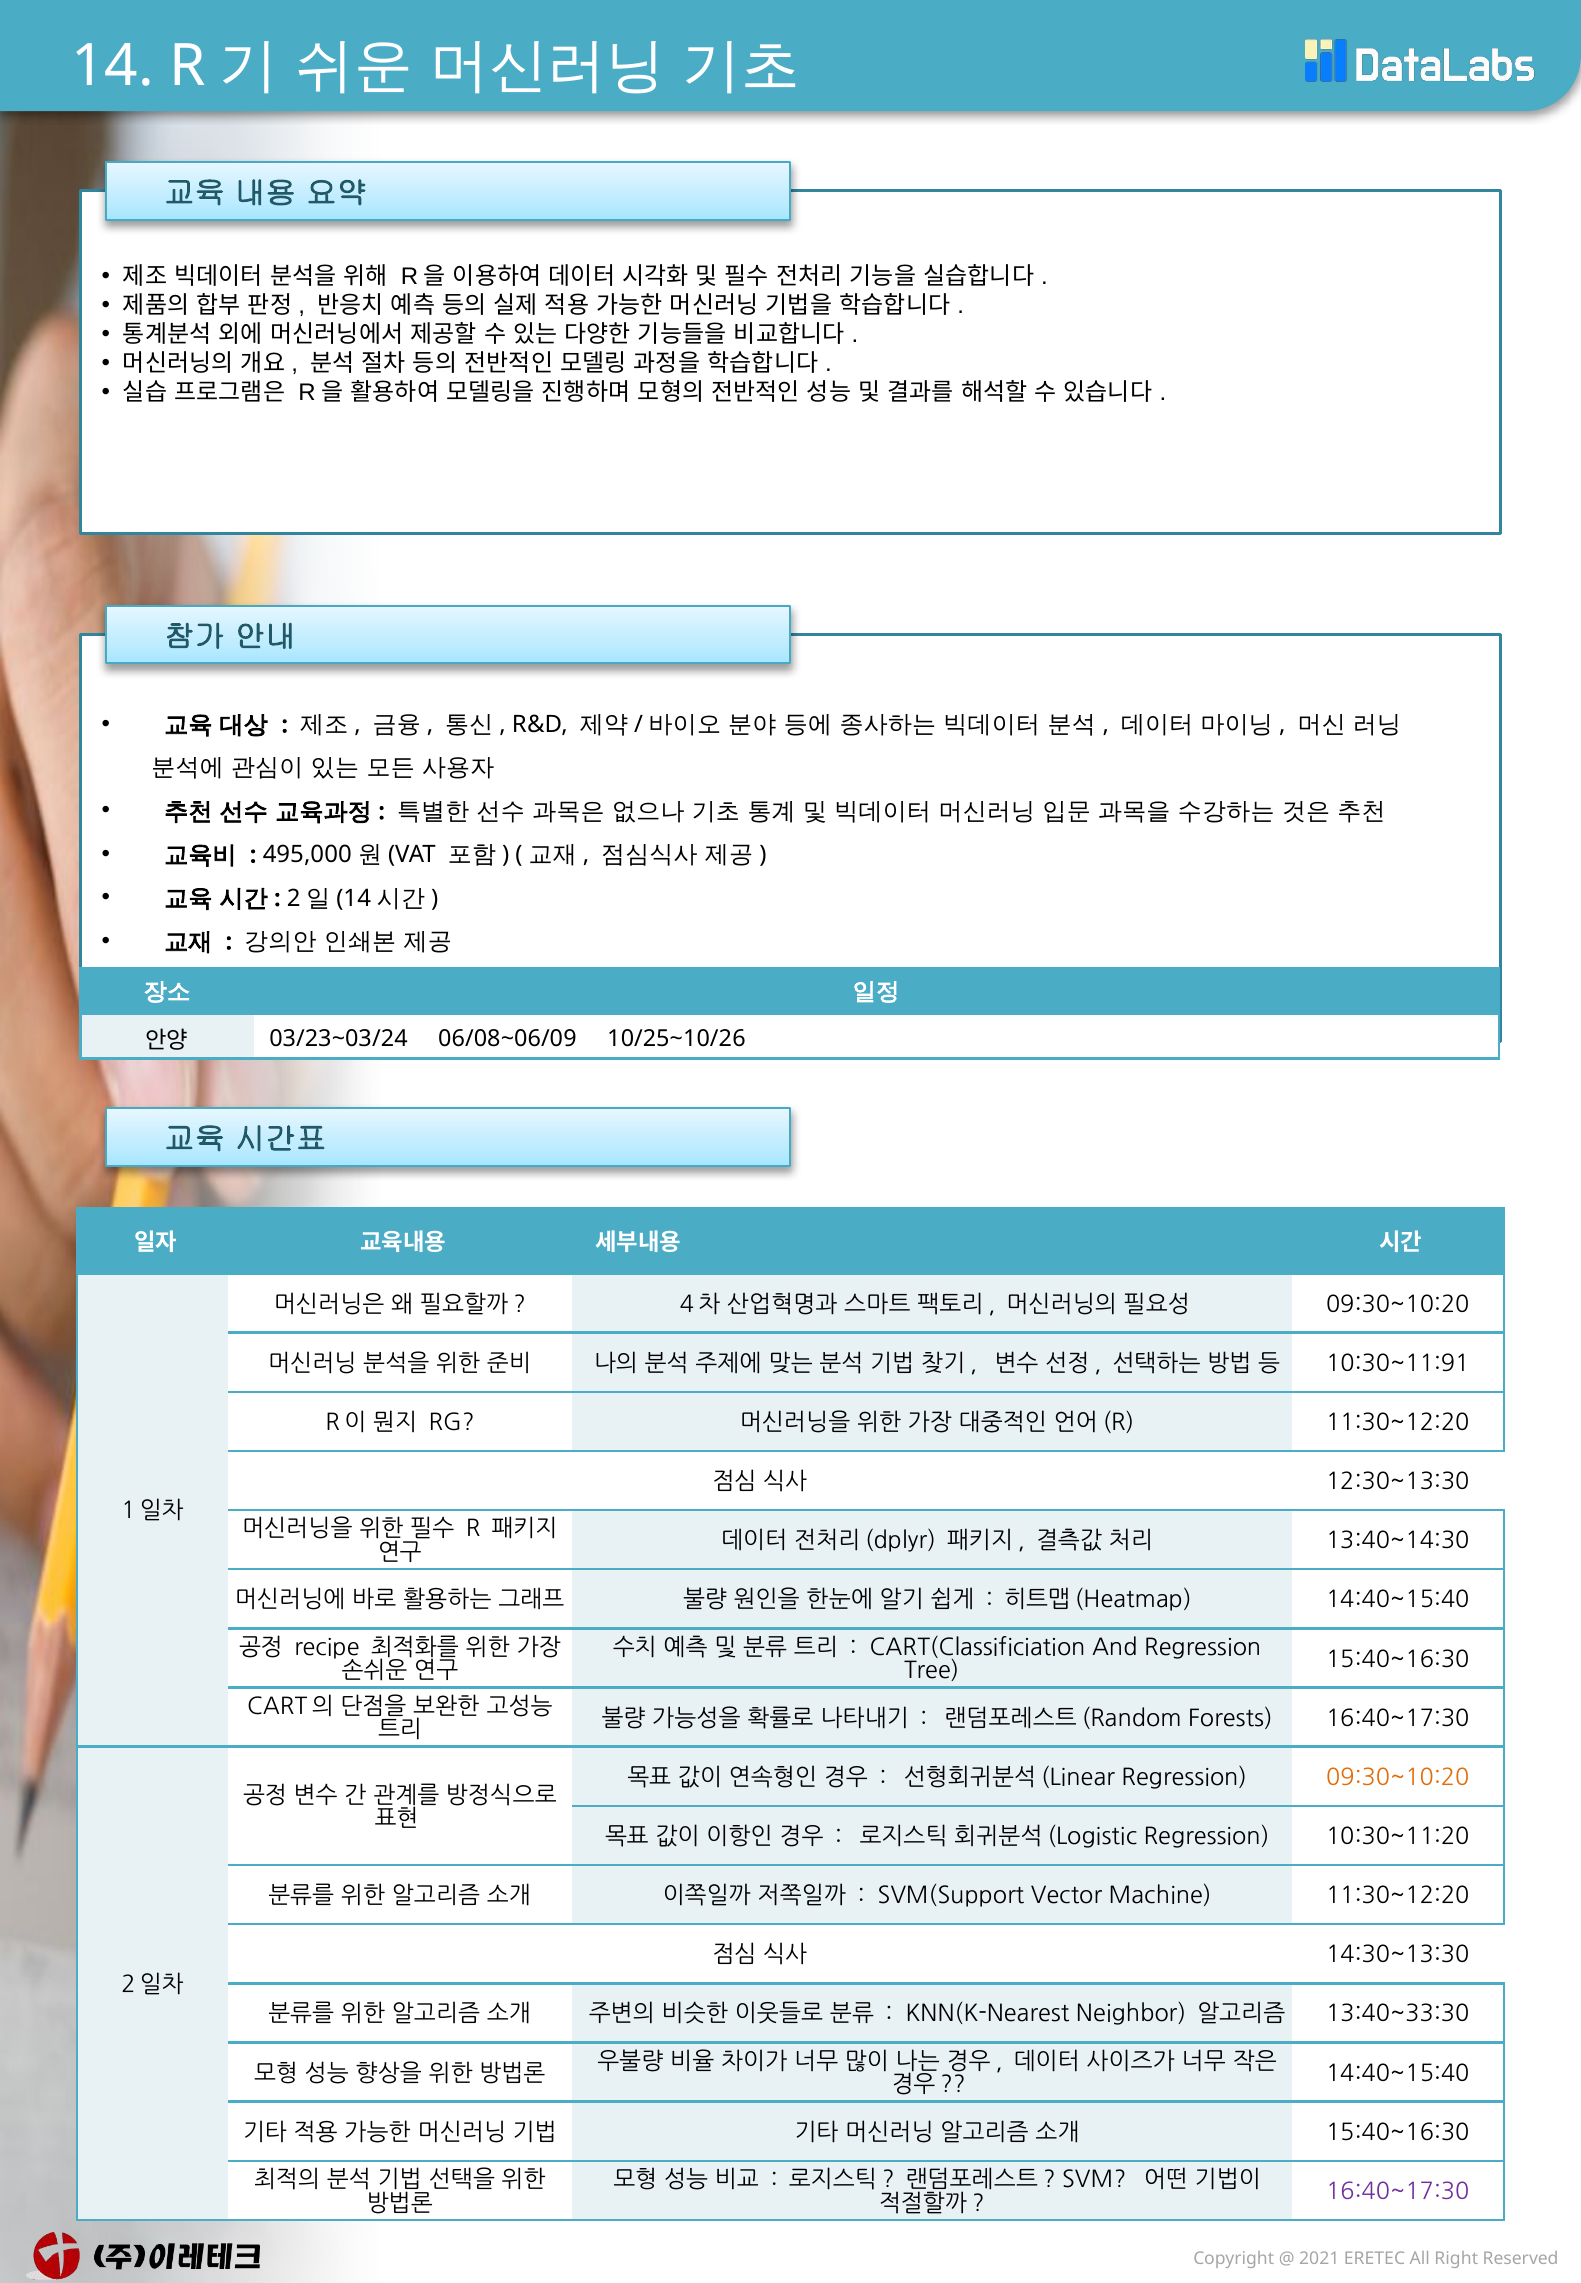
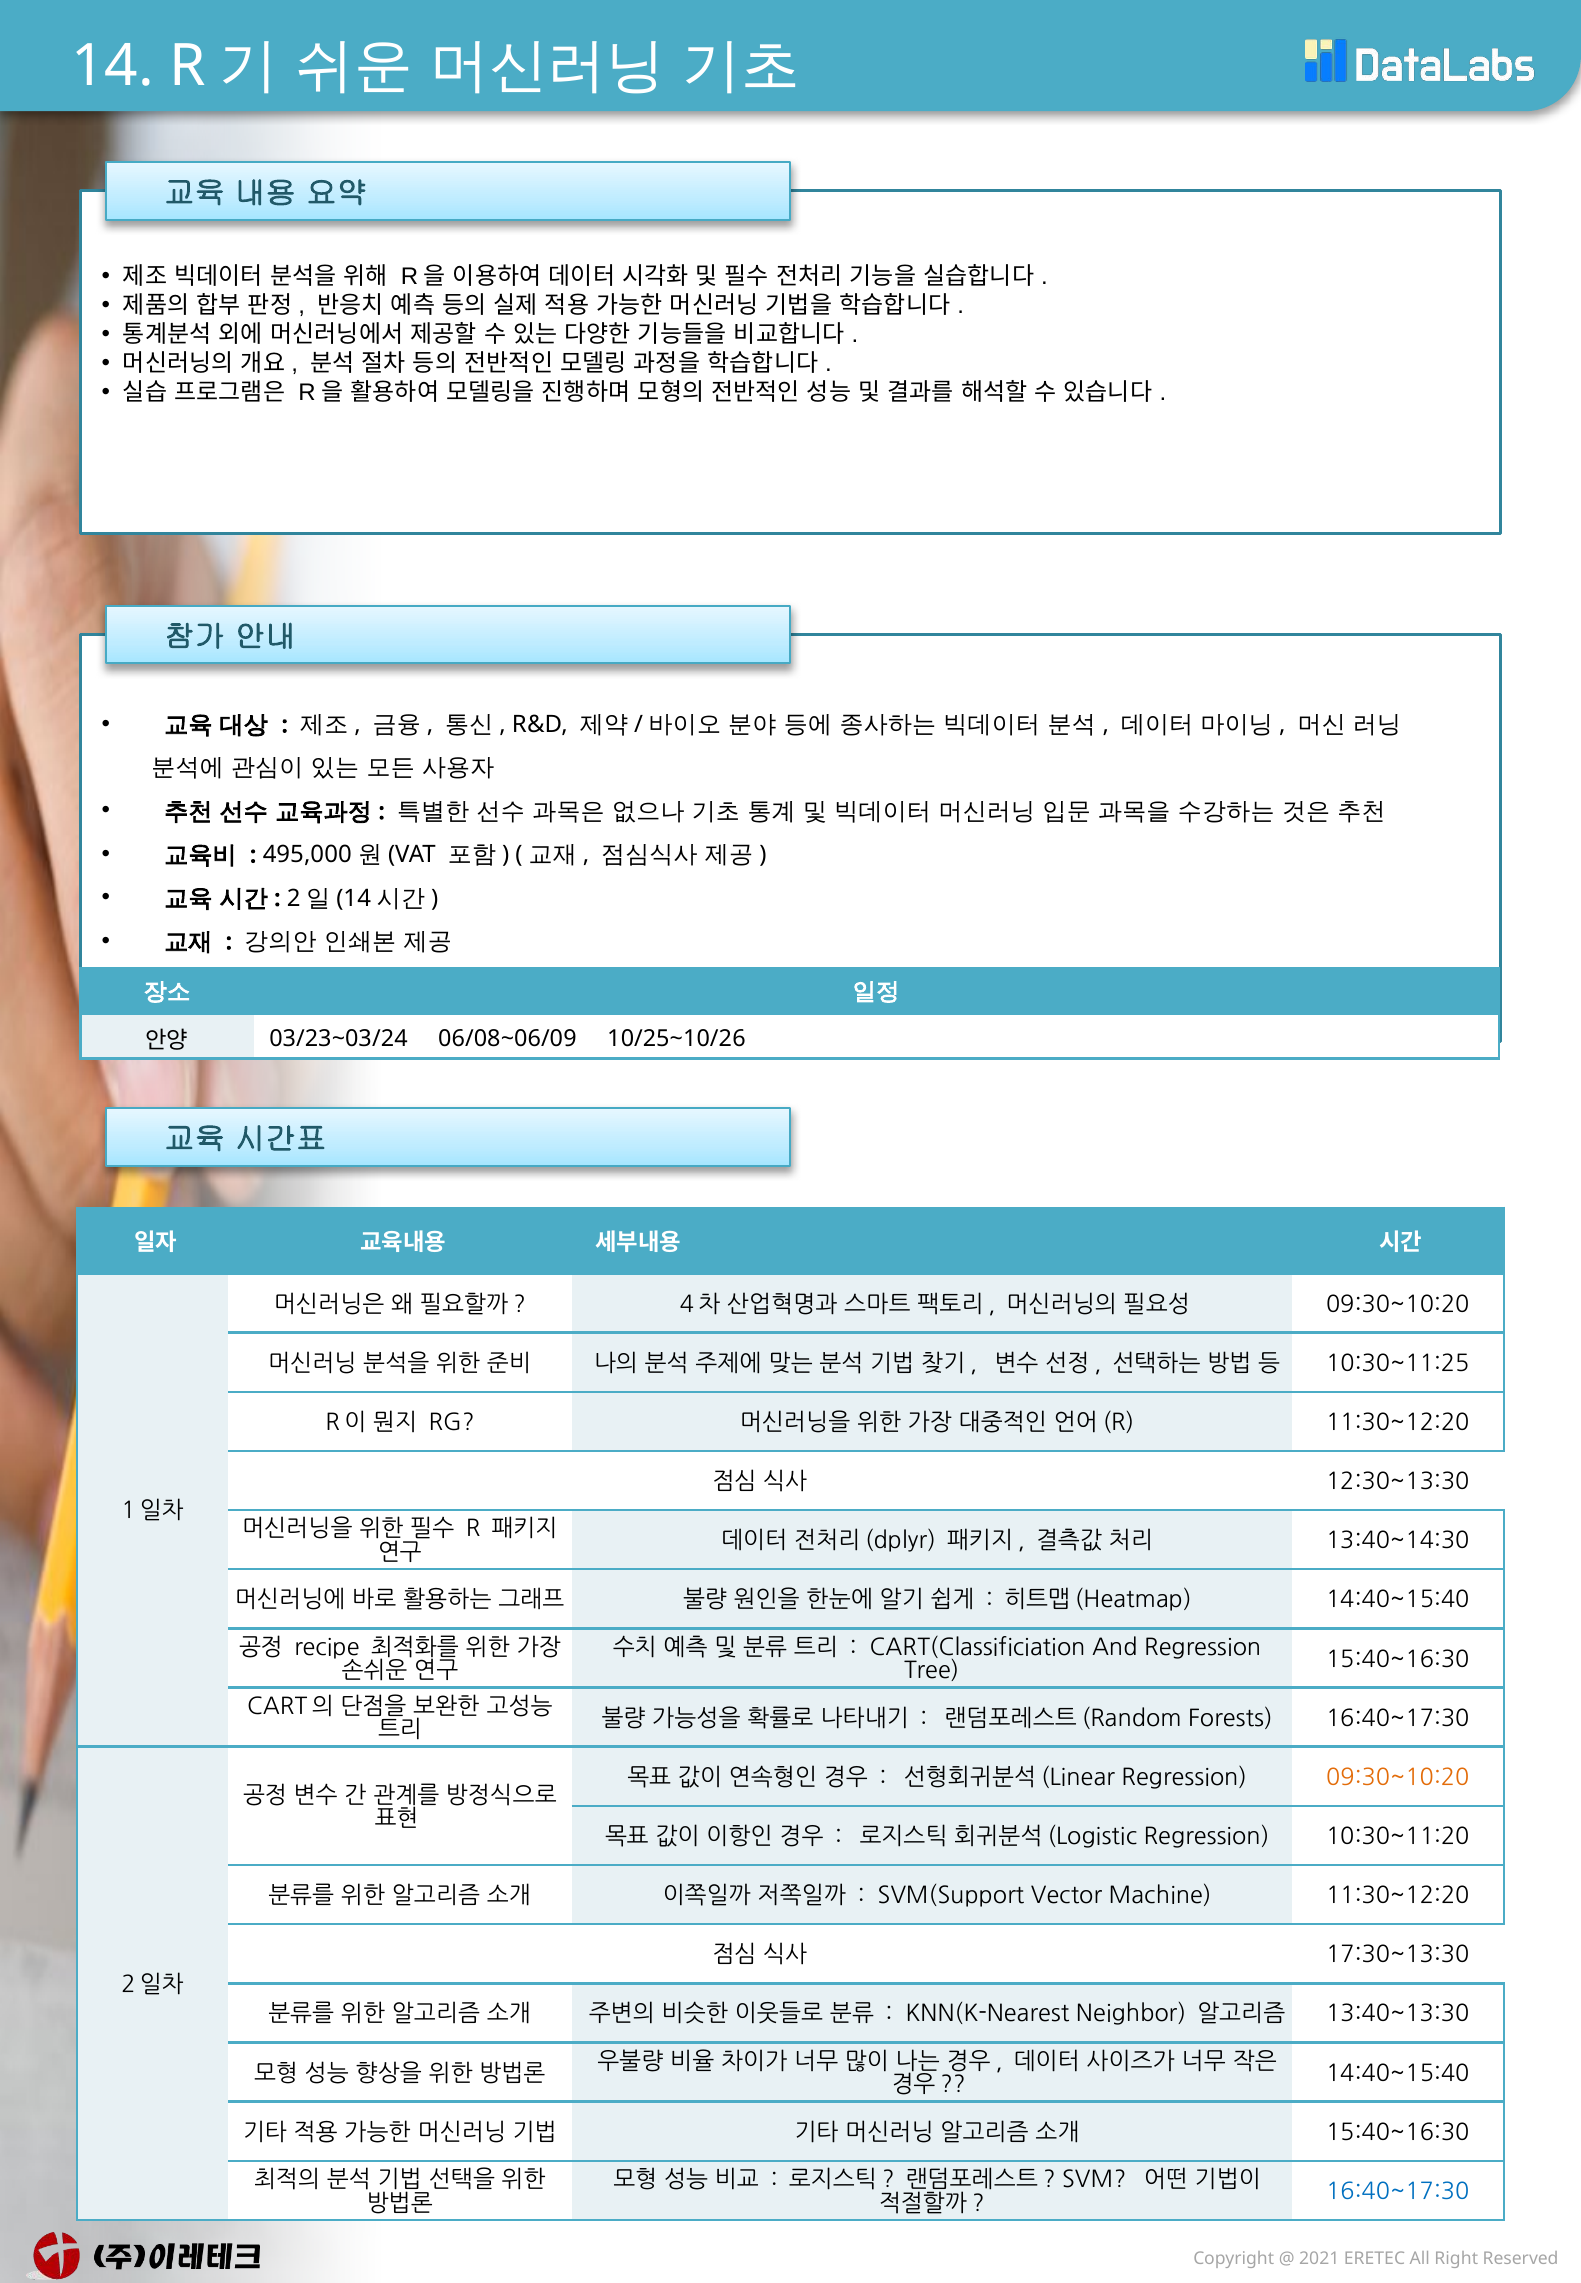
10:30~11:91: 10:30~11:91 -> 10:30~11:25
14:30~13:30: 14:30~13:30 -> 17:30~13:30
13:40~33:30: 13:40~33:30 -> 13:40~13:30
16:40~17:30 at (1398, 2192) colour: purple -> blue
